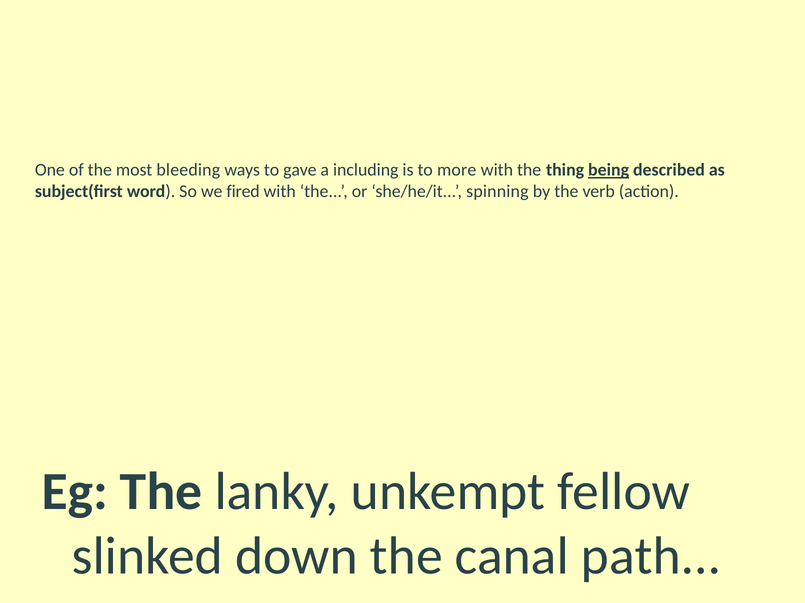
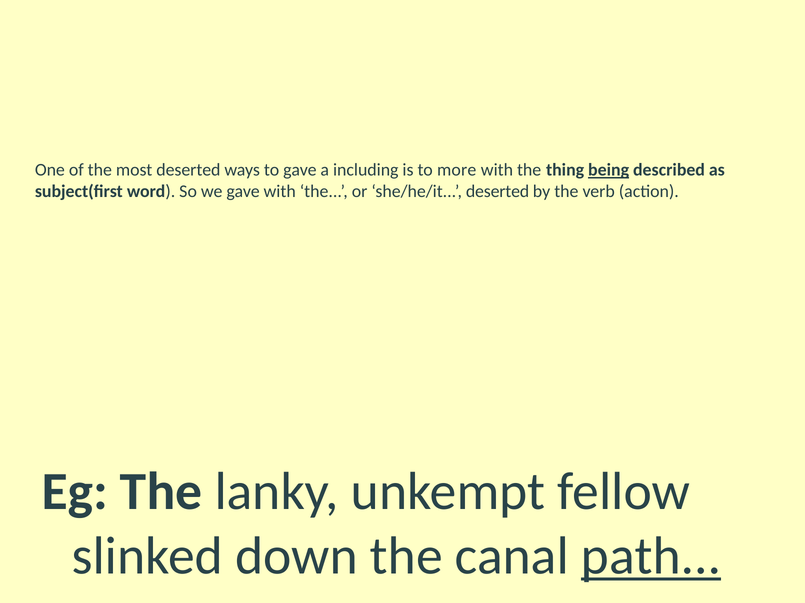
most bleeding: bleeding -> deserted
we fired: fired -> gave
she/he/it spinning: spinning -> deserted
path underline: none -> present
